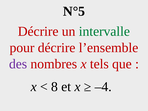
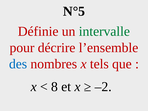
Décrire at (38, 31): Décrire -> Définie
des colour: purple -> blue
–4: –4 -> –2
